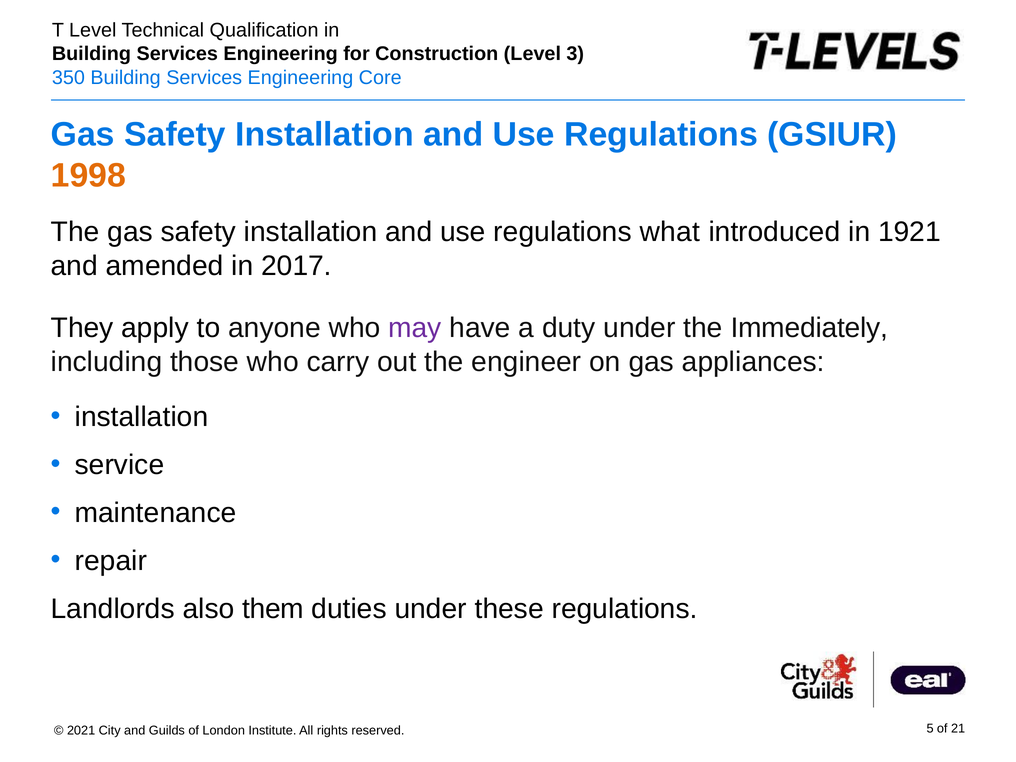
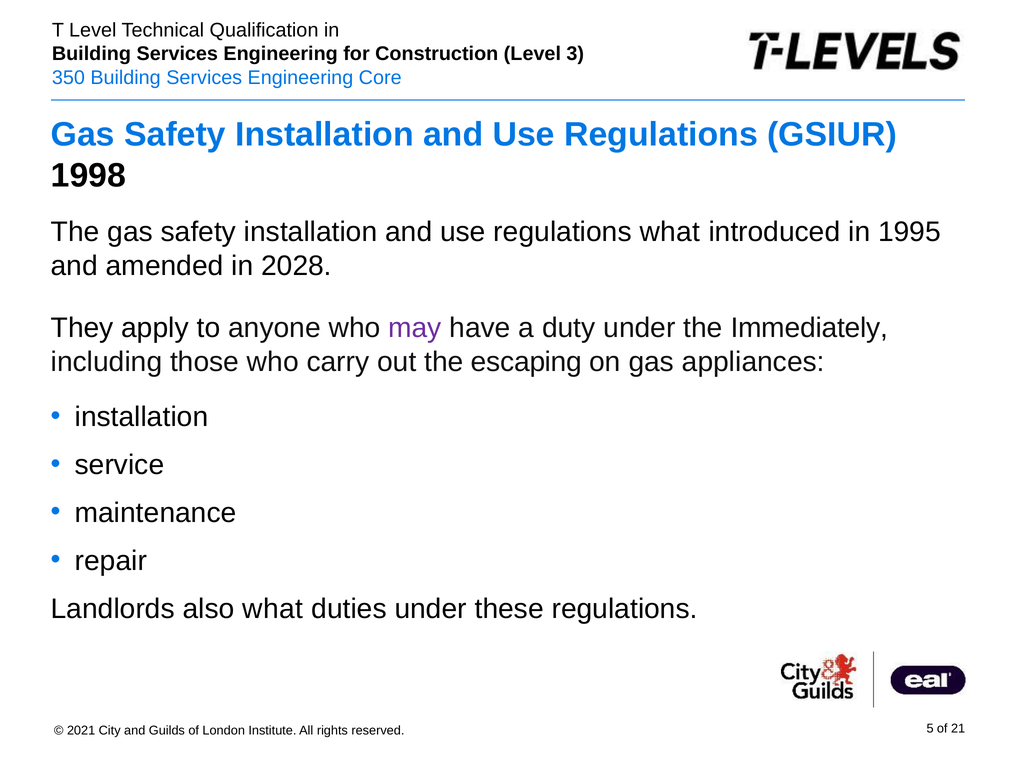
1998 colour: orange -> black
1921: 1921 -> 1995
2017: 2017 -> 2028
engineer: engineer -> escaping
also them: them -> what
